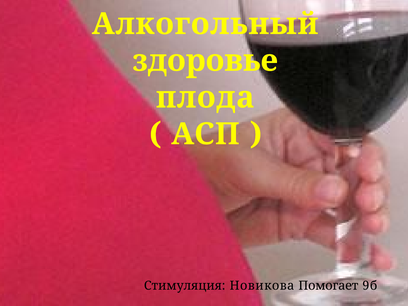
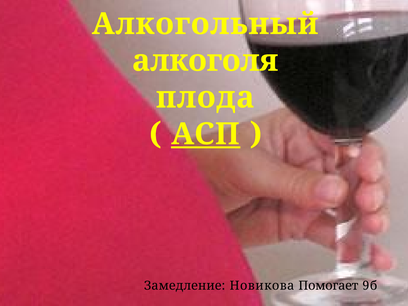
здоровье: здоровье -> алкоголя
АСП underline: none -> present
Стимуляция: Стимуляция -> Замедление
